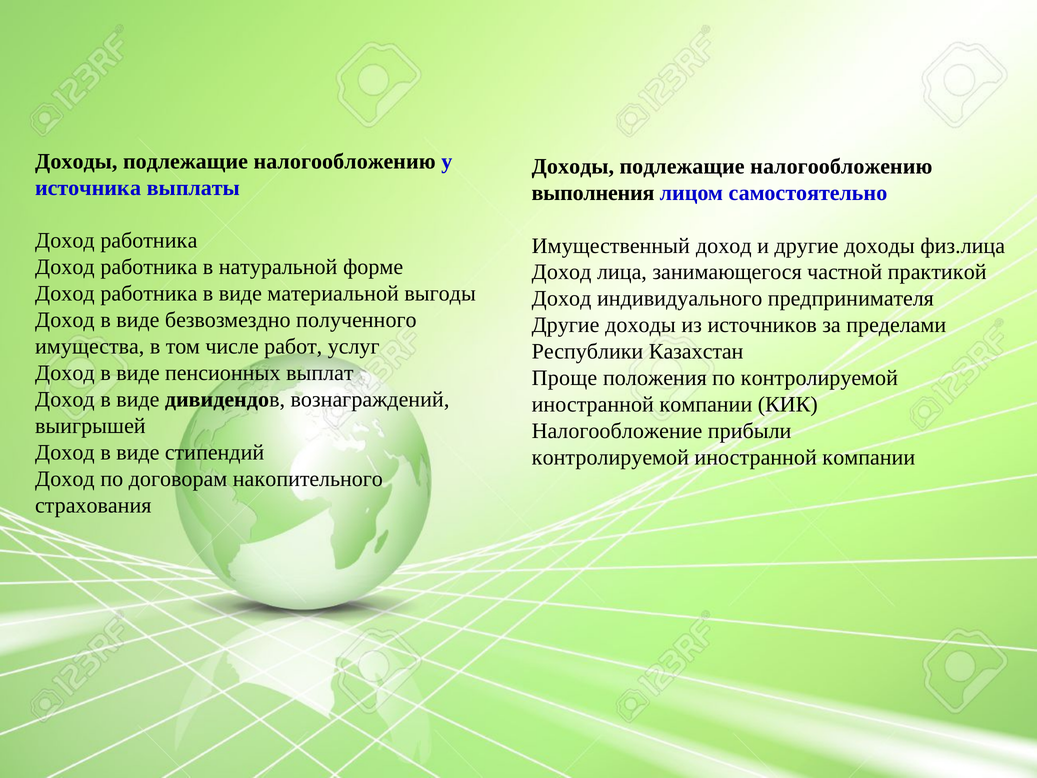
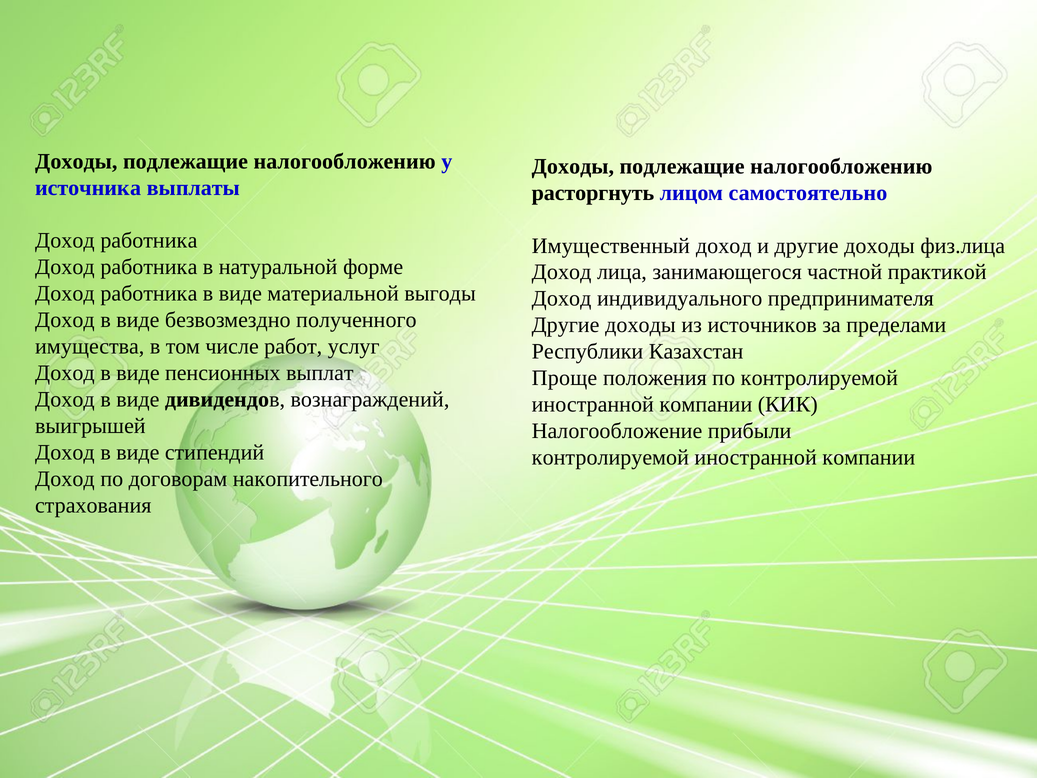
выполнения: выполнения -> расторгнуть
